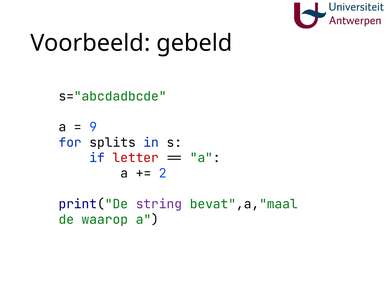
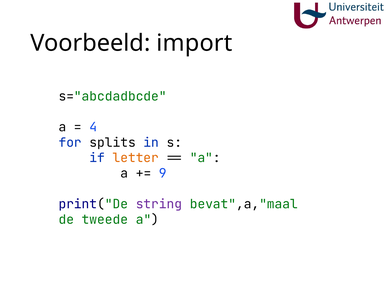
gebeld: gebeld -> import
9: 9 -> 4
letter colour: red -> orange
2: 2 -> 9
waarop: waarop -> tweede
